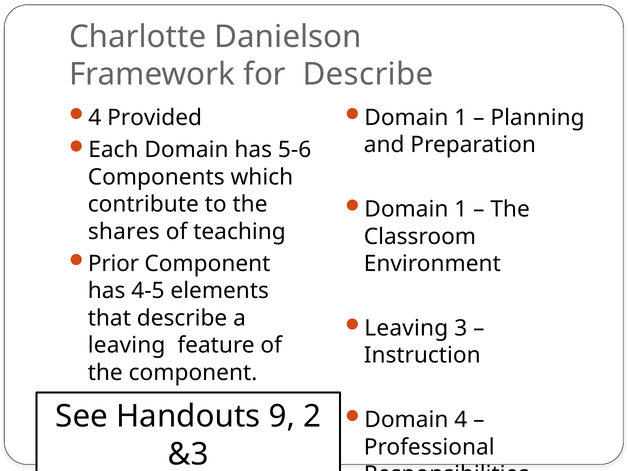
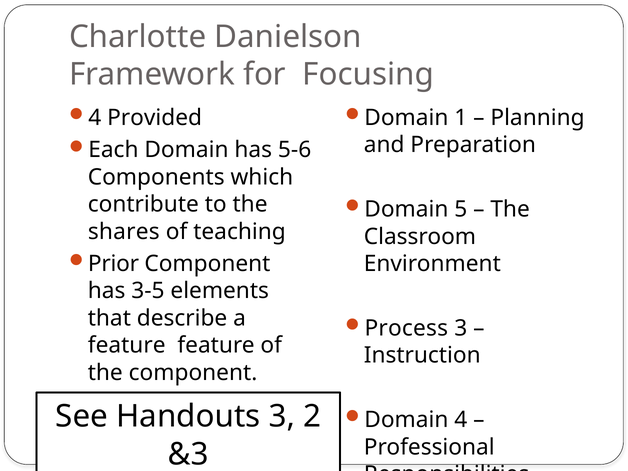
for Describe: Describe -> Focusing
1 at (461, 209): 1 -> 5
4-5: 4-5 -> 3-5
Leaving at (406, 328): Leaving -> Process
leaving at (127, 345): leaving -> feature
Handouts 9: 9 -> 3
